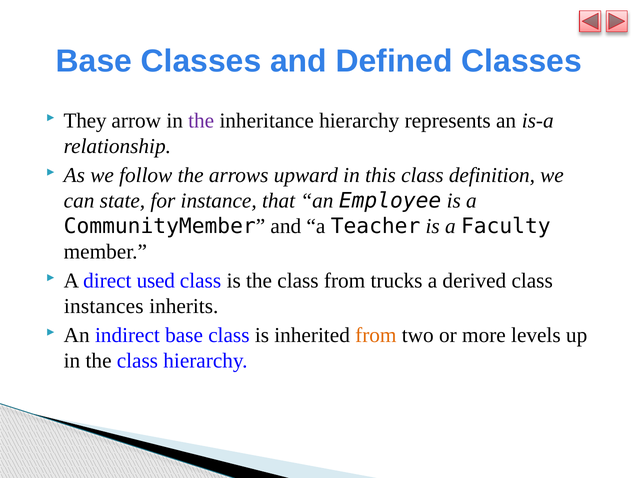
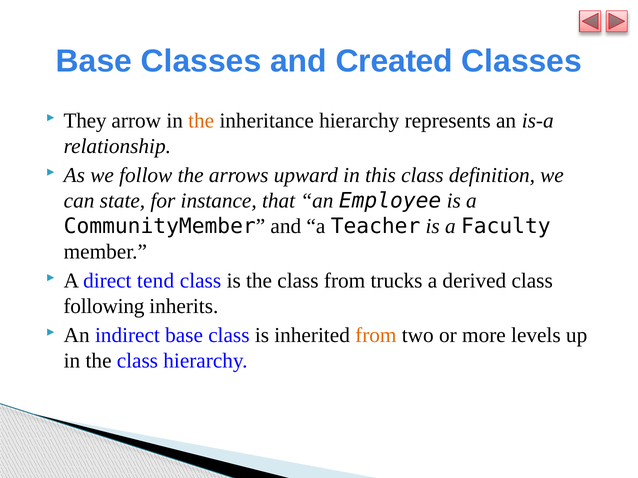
Defined: Defined -> Created
the at (201, 121) colour: purple -> orange
used: used -> tend
instances: instances -> following
